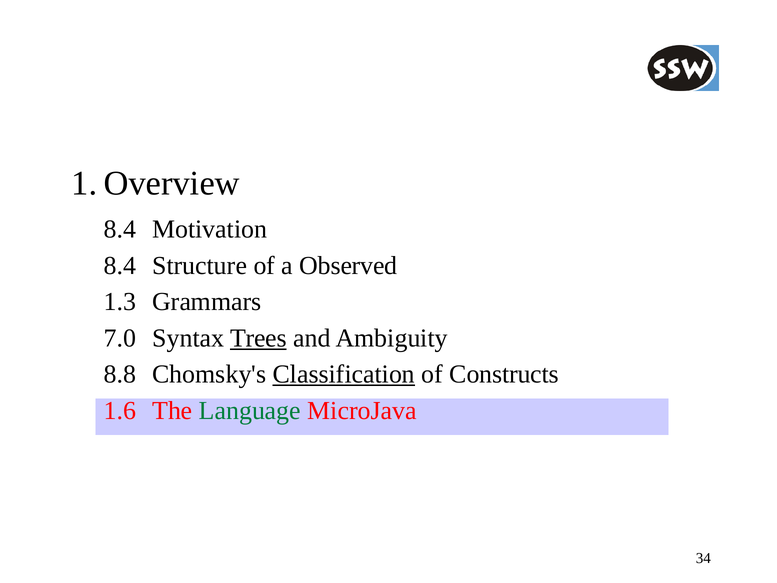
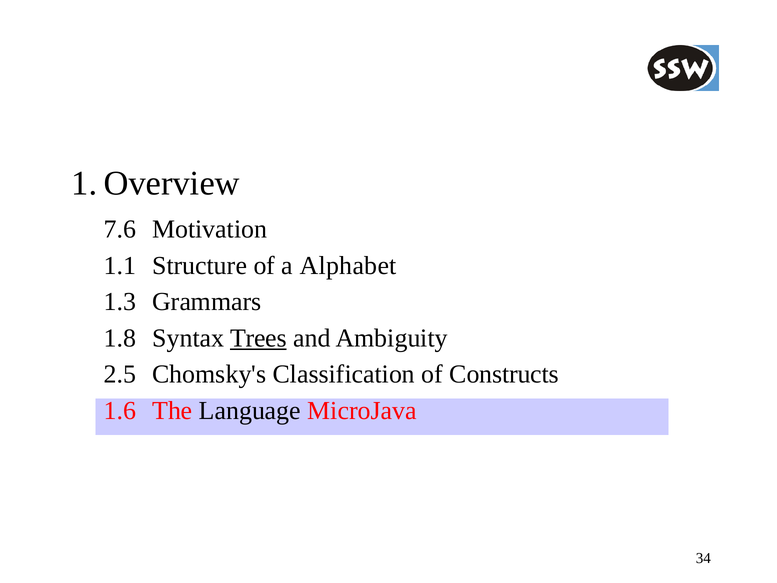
8.4 at (120, 229): 8.4 -> 7.6
8.4 at (120, 265): 8.4 -> 1.1
Observed: Observed -> Alphabet
7.0: 7.0 -> 1.8
8.8: 8.8 -> 2.5
Classification underline: present -> none
Language colour: green -> black
